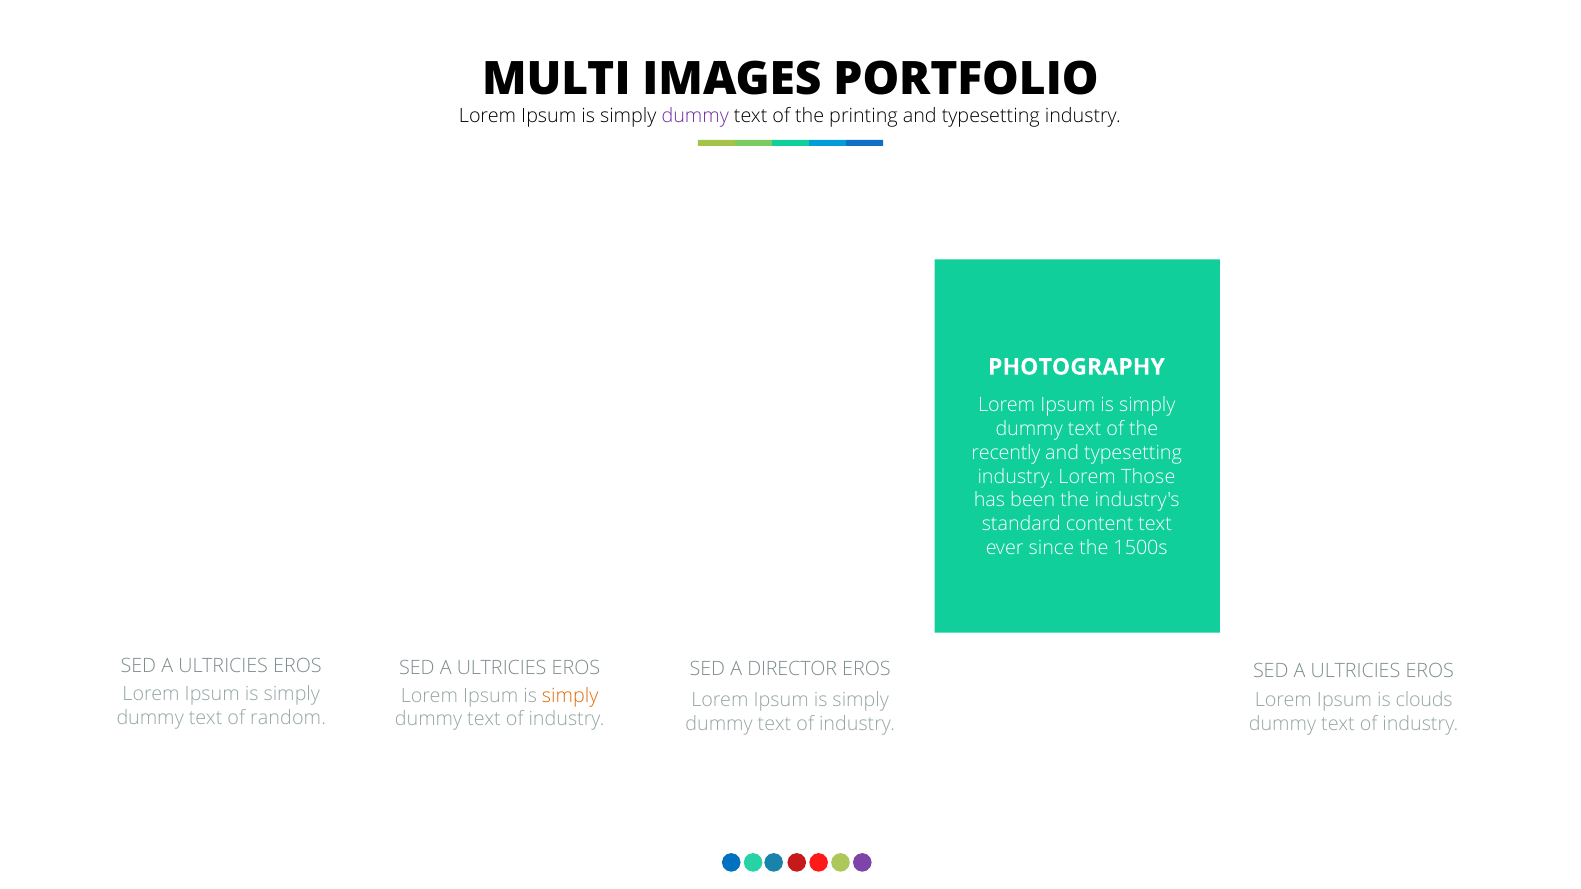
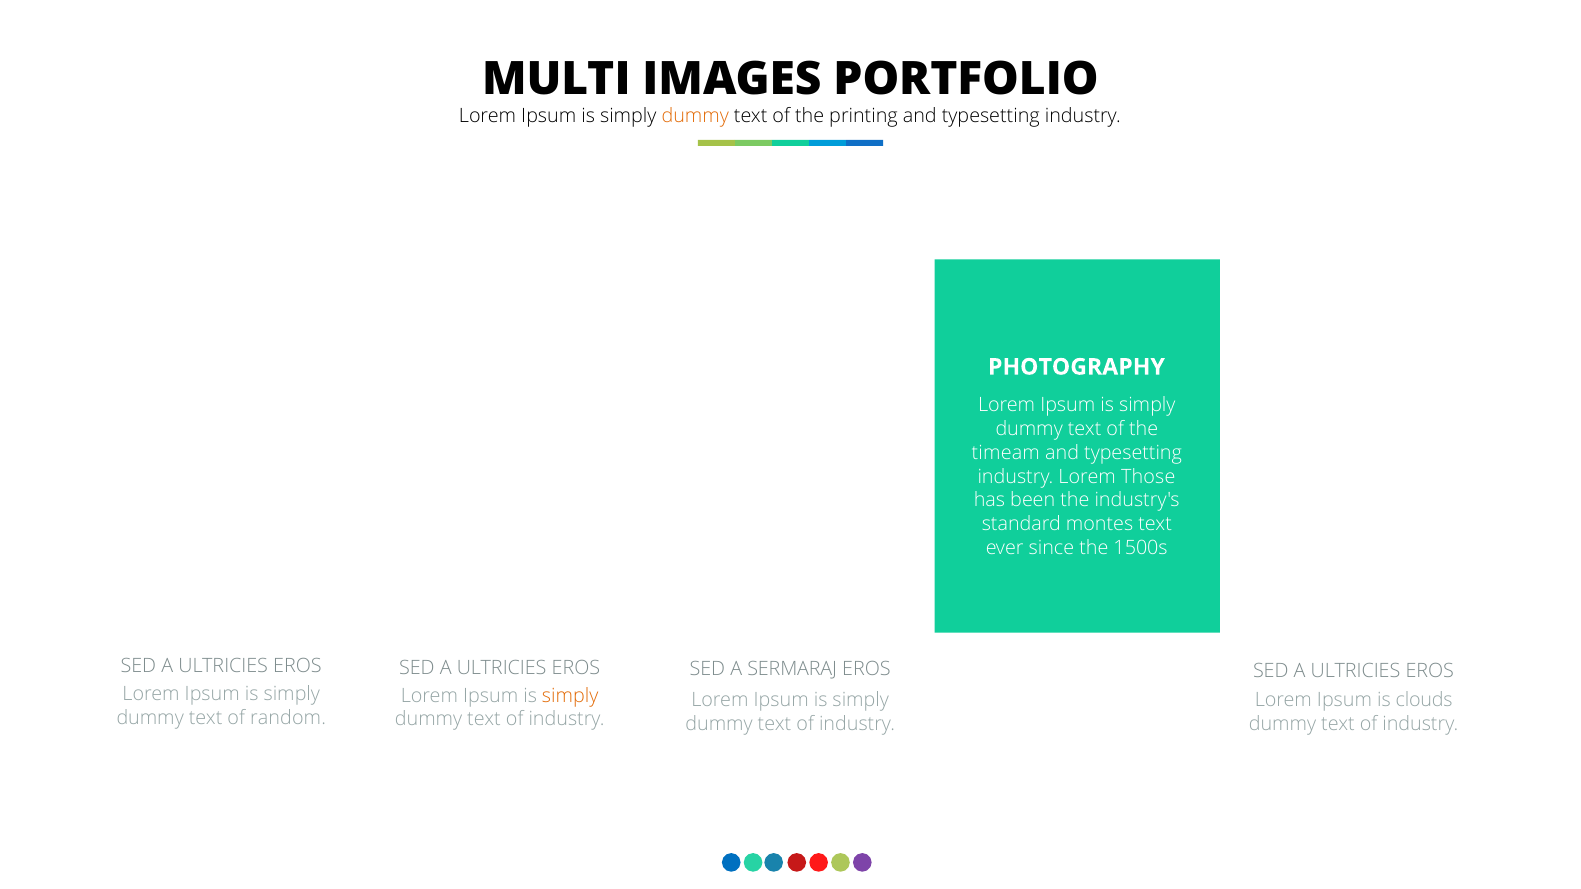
dummy at (695, 116) colour: purple -> orange
recently: recently -> timeam
content: content -> montes
DIRECTOR: DIRECTOR -> SERMARAJ
